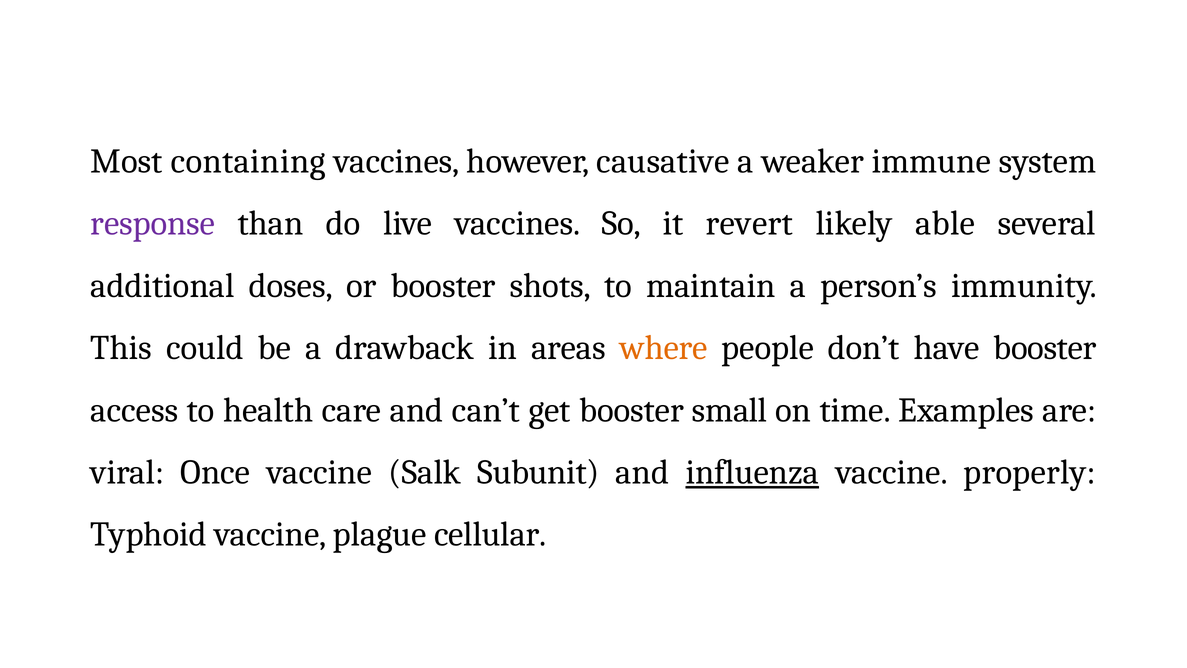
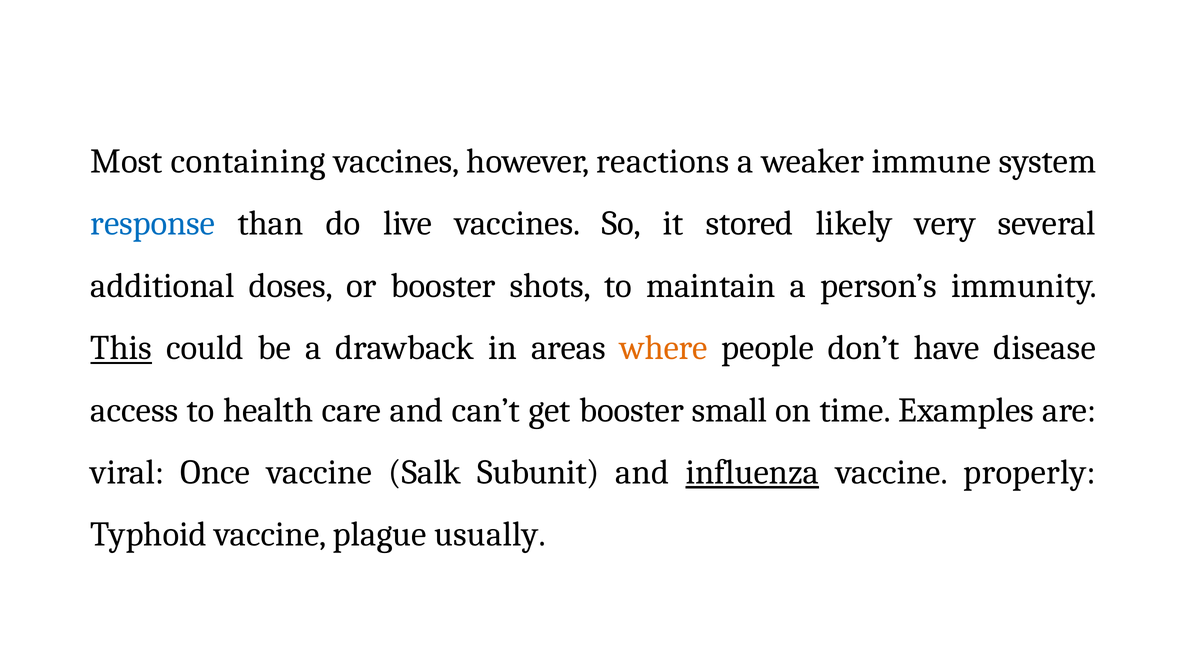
causative: causative -> reactions
response colour: purple -> blue
revert: revert -> stored
able: able -> very
This underline: none -> present
have booster: booster -> disease
cellular: cellular -> usually
